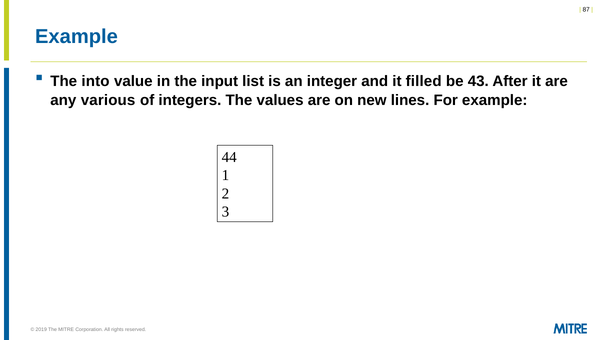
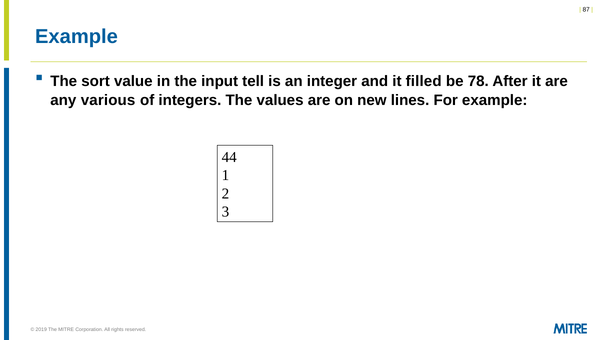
into: into -> sort
list: list -> tell
43: 43 -> 78
